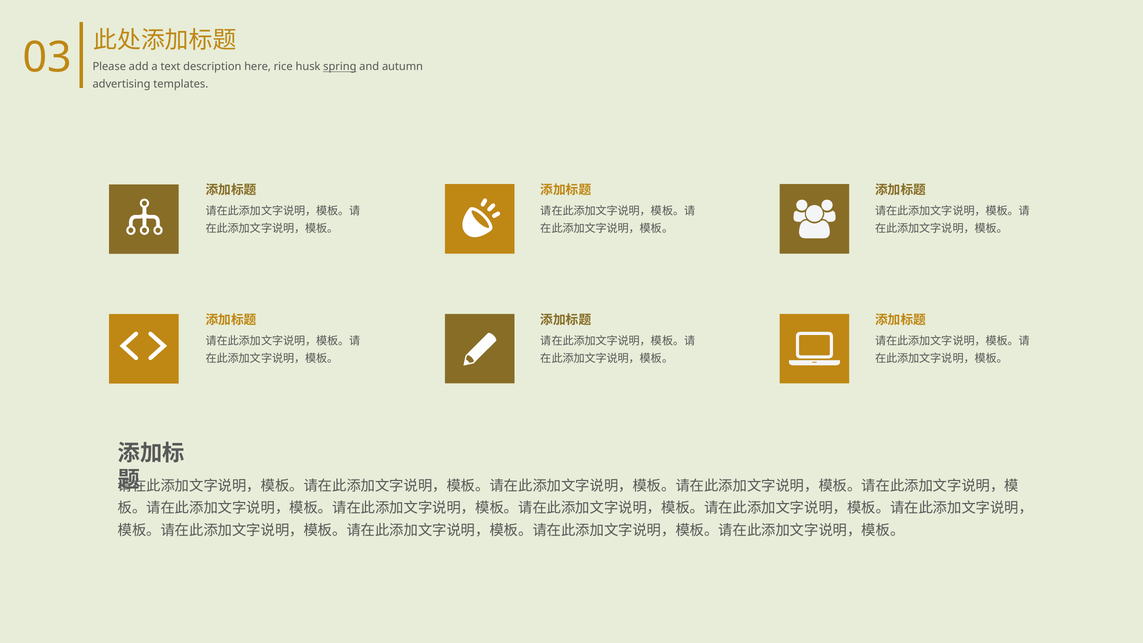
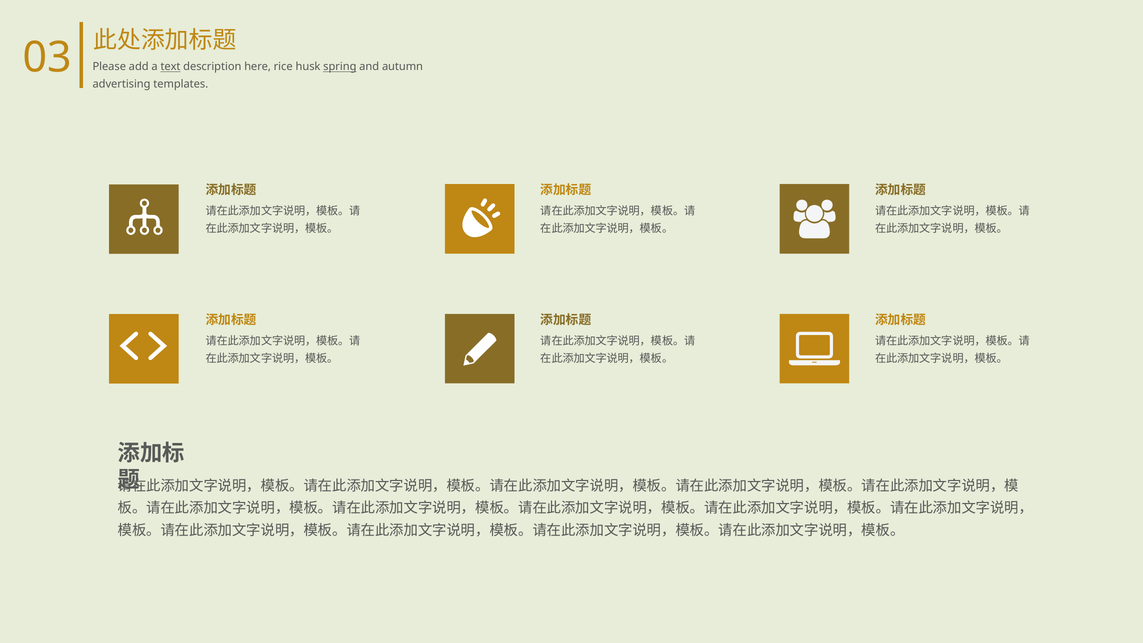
text underline: none -> present
